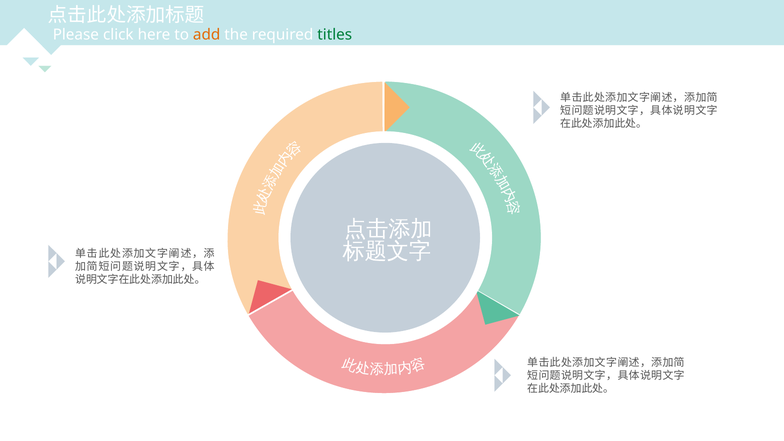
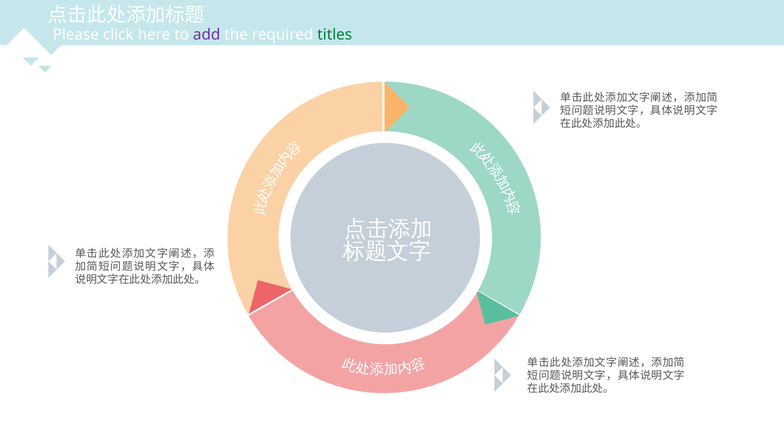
add colour: orange -> purple
